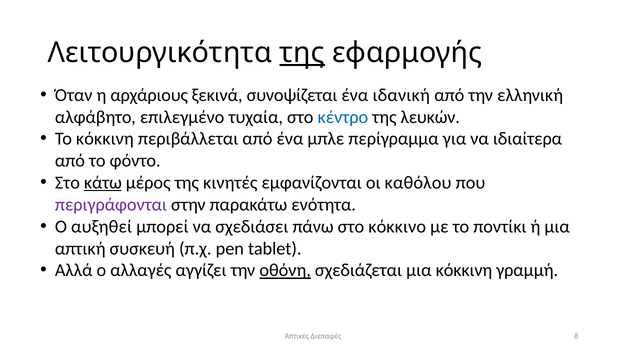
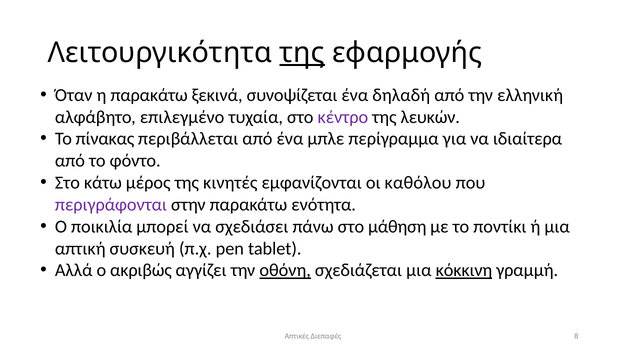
η αρχάριους: αρχάριους -> παρακάτω
ιδανική: ιδανική -> δηλαδή
κέντρο colour: blue -> purple
Το κόκκινη: κόκκινη -> πίνακας
κάτω underline: present -> none
αυξηθεί: αυξηθεί -> ποικιλία
κόκκινο: κόκκινο -> μάθηση
αλλαγές: αλλαγές -> ακριβώς
κόκκινη at (464, 271) underline: none -> present
